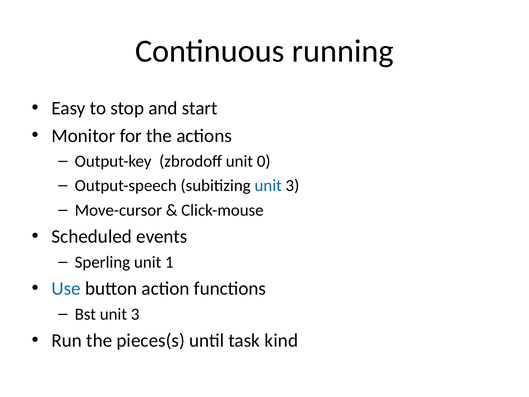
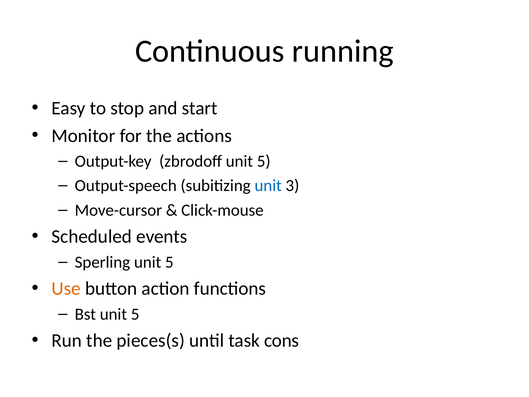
zbrodoff unit 0: 0 -> 5
Sperling unit 1: 1 -> 5
Use colour: blue -> orange
Bst unit 3: 3 -> 5
kind: kind -> cons
